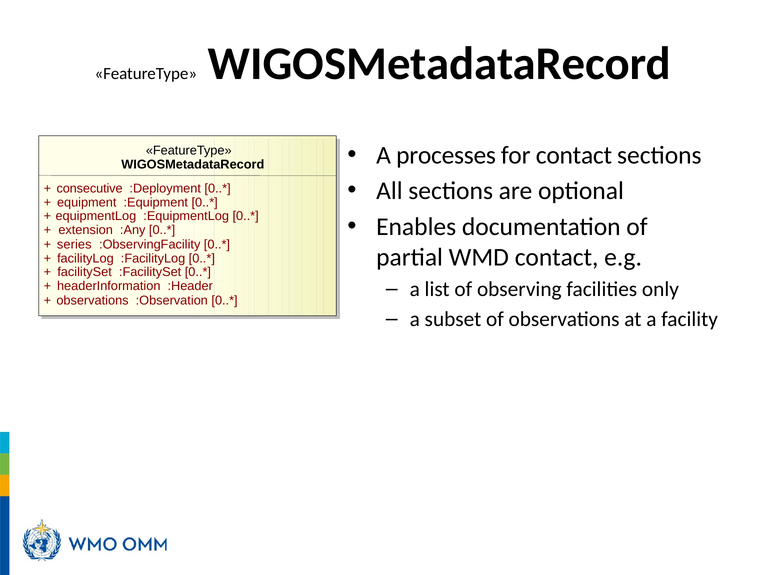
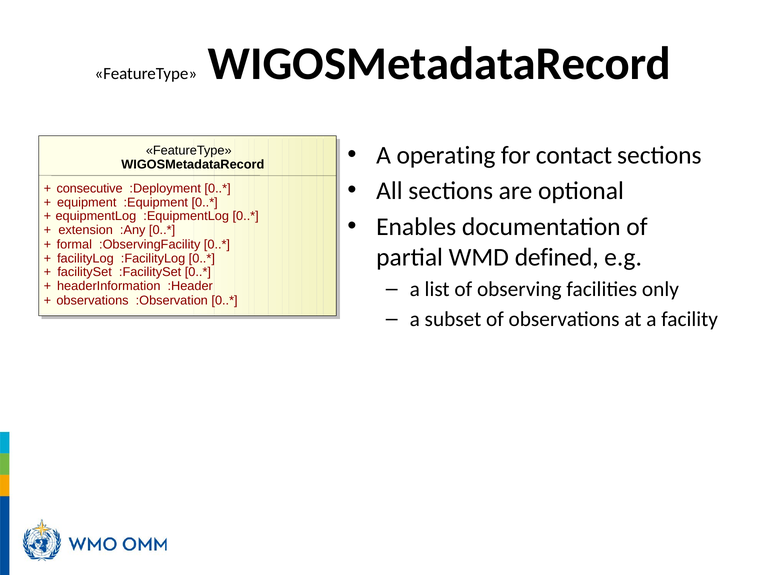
processes: processes -> operating
series: series -> formal
WMD contact: contact -> defined
